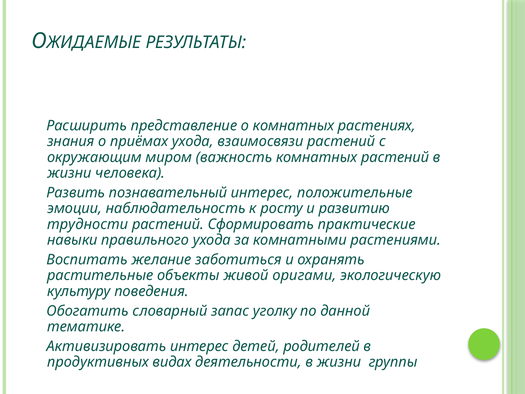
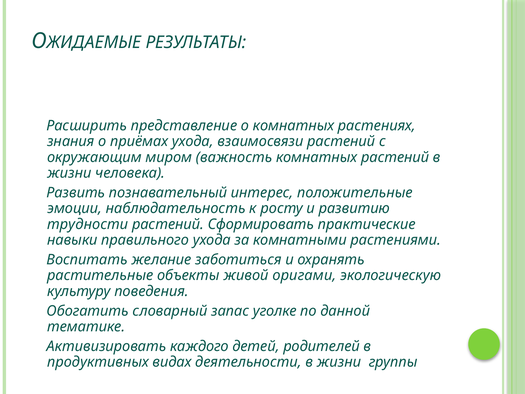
уголку: уголку -> уголке
Активизировать интерес: интерес -> каждого
